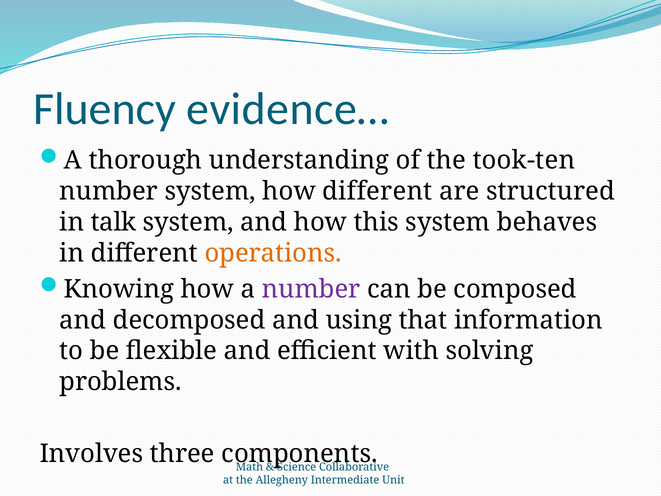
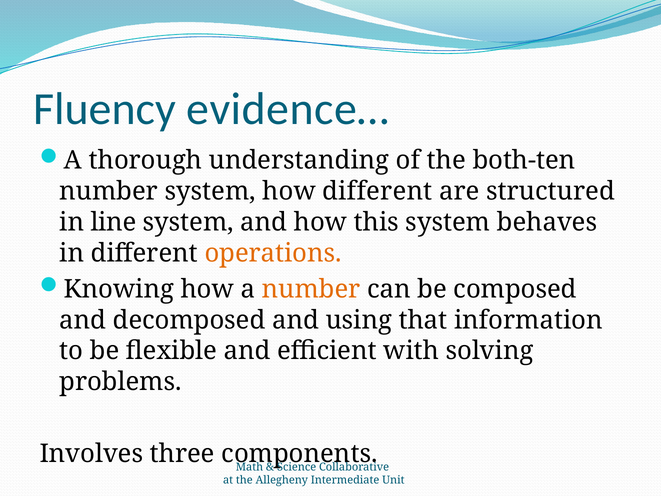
took-ten: took-ten -> both-ten
talk: talk -> line
number at (311, 289) colour: purple -> orange
